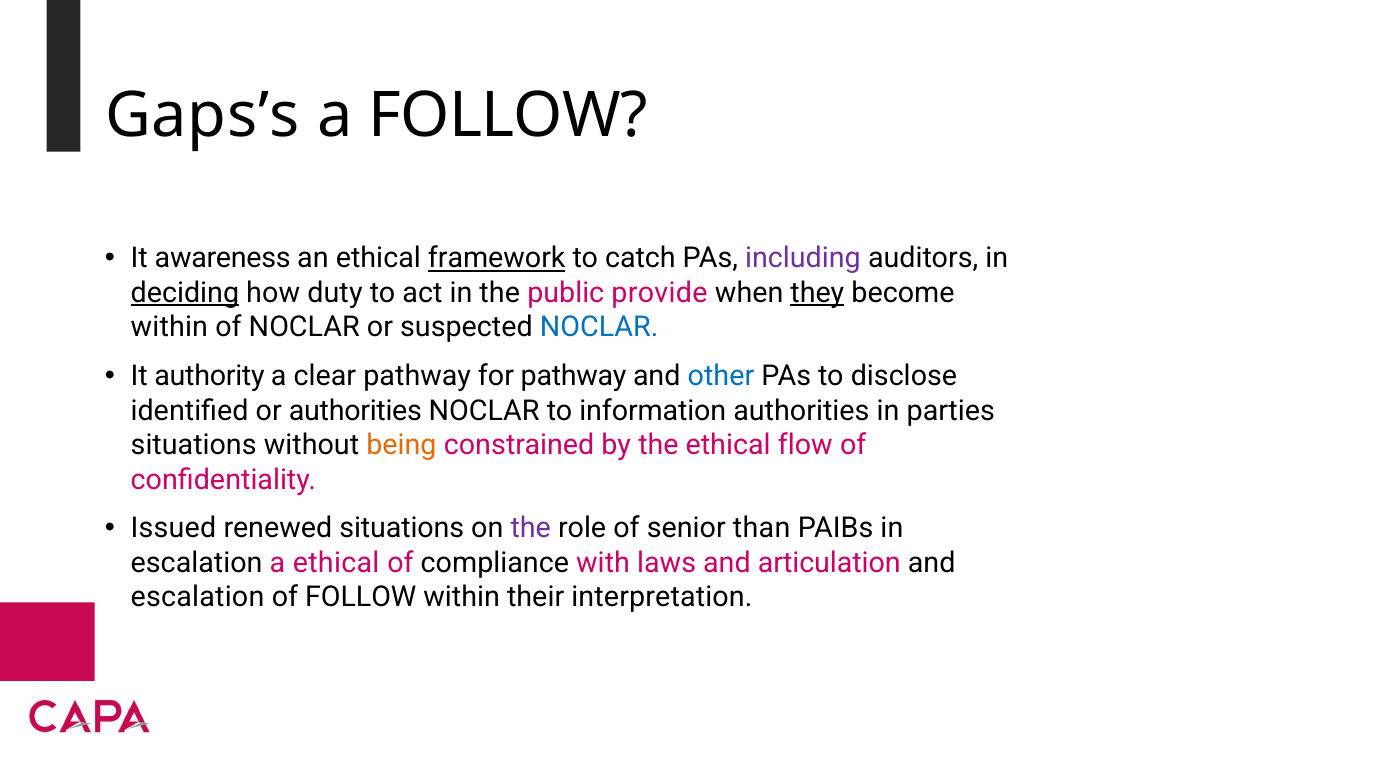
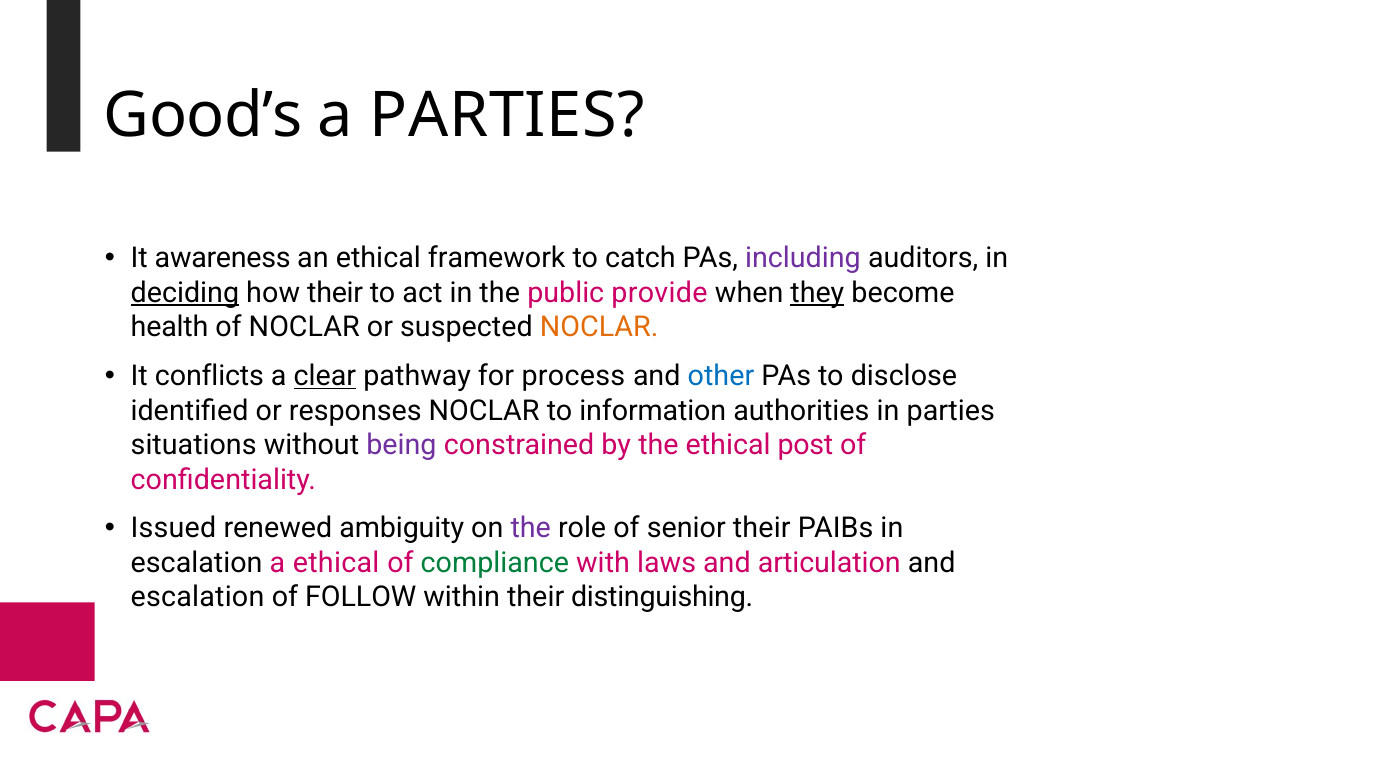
Gaps’s: Gaps’s -> Good’s
a FOLLOW: FOLLOW -> PARTIES
framework underline: present -> none
how duty: duty -> their
within at (169, 327): within -> health
NOCLAR at (599, 327) colour: blue -> orange
authority: authority -> conflicts
clear underline: none -> present
for pathway: pathway -> process
or authorities: authorities -> responses
being colour: orange -> purple
flow: flow -> post
renewed situations: situations -> ambiguity
senior than: than -> their
compliance colour: black -> green
interpretation: interpretation -> distinguishing
